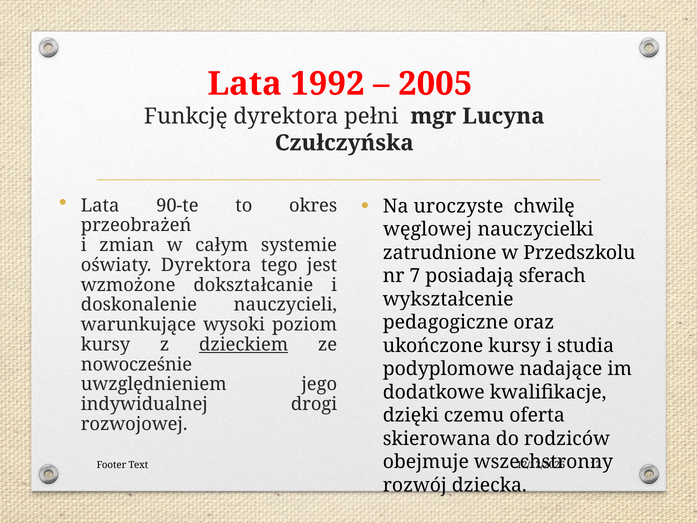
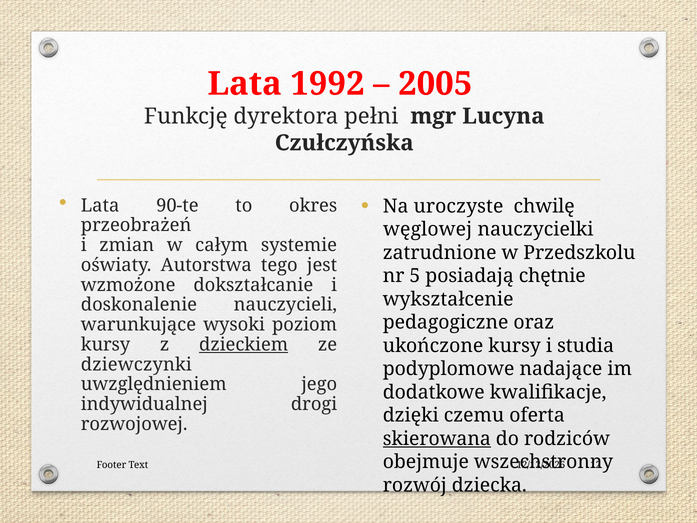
oświaty Dyrektora: Dyrektora -> Autorstwa
7: 7 -> 5
sferach: sferach -> chętnie
nowocześnie: nowocześnie -> dziewczynki
skierowana underline: none -> present
